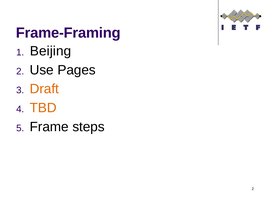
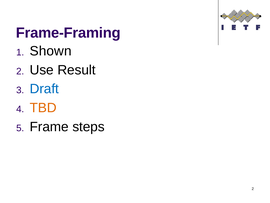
Beijing: Beijing -> Shown
Pages: Pages -> Result
Draft colour: orange -> blue
